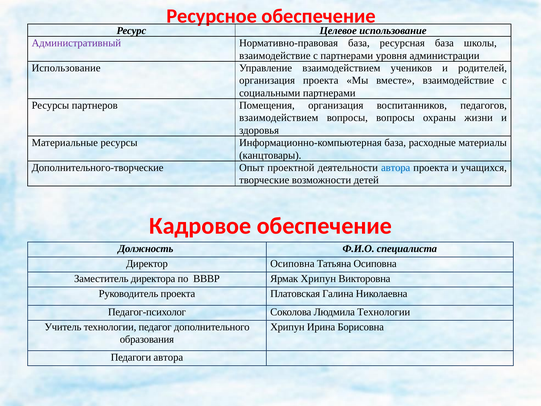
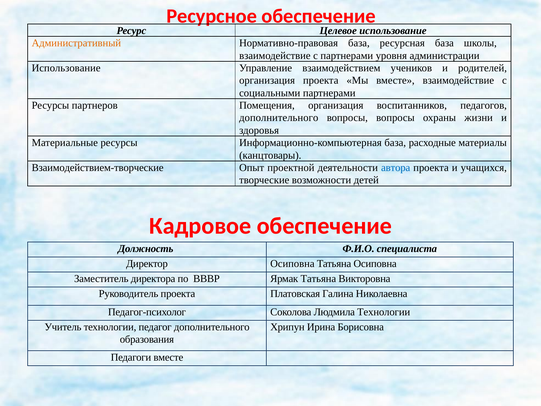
Административный colour: purple -> orange
взаимодействием at (279, 118): взаимодействием -> дополнительного
Дополнительного-творческие: Дополнительного-творческие -> Взаимодействием-творческие
Ярмак Хрипун: Хрипун -> Татьяна
Педагоги автора: автора -> вместе
